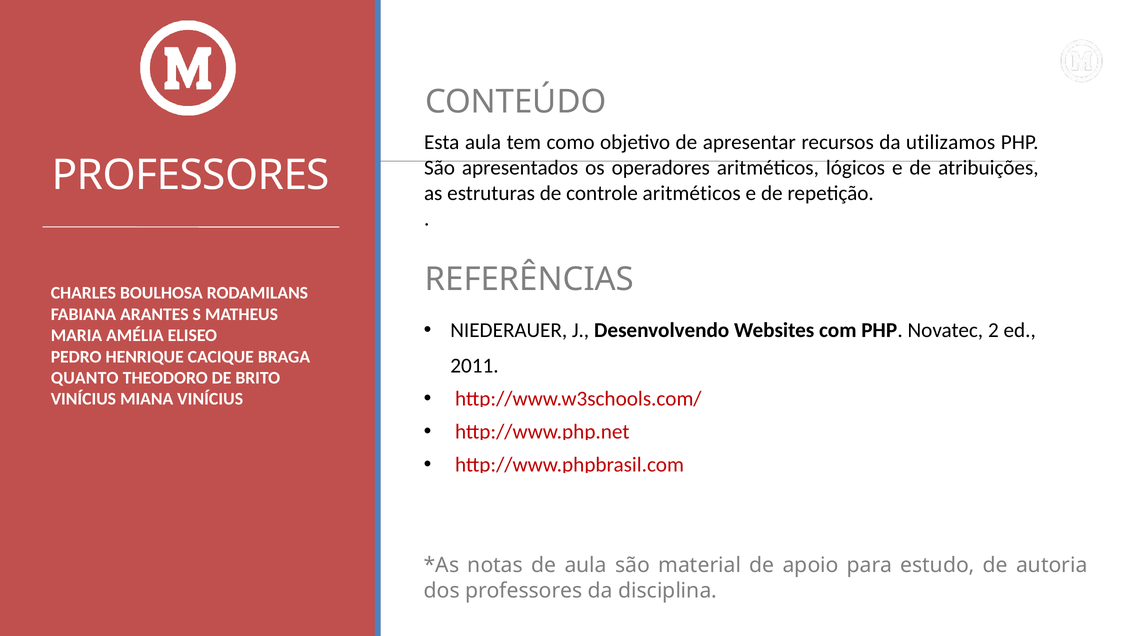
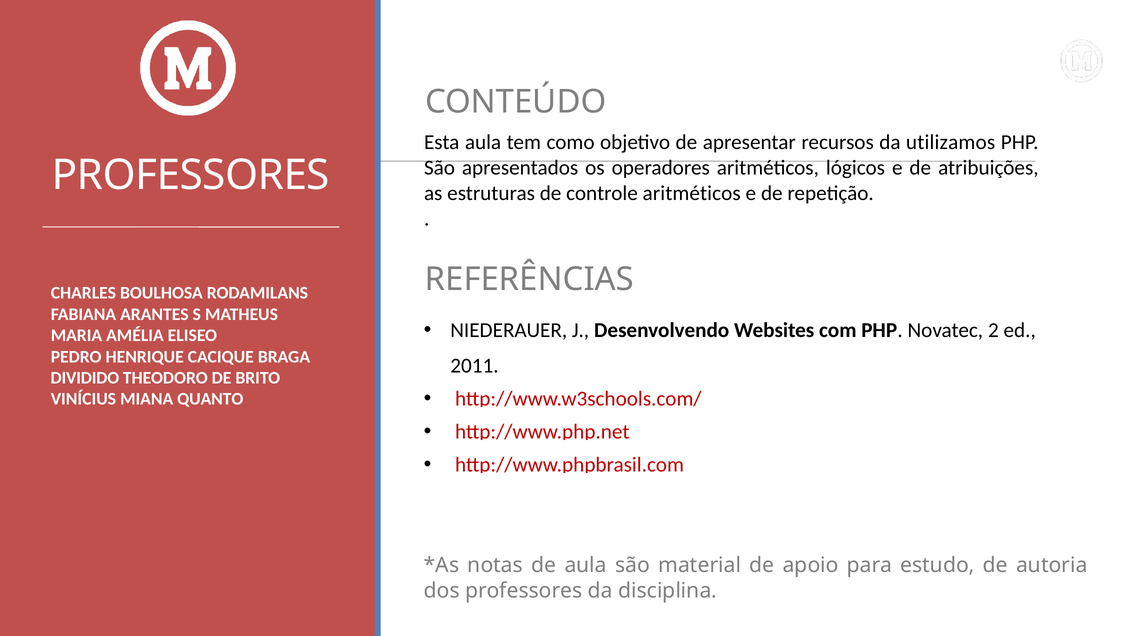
QUANTO: QUANTO -> DIVIDIDO
MIANA VINÍCIUS: VINÍCIUS -> QUANTO
